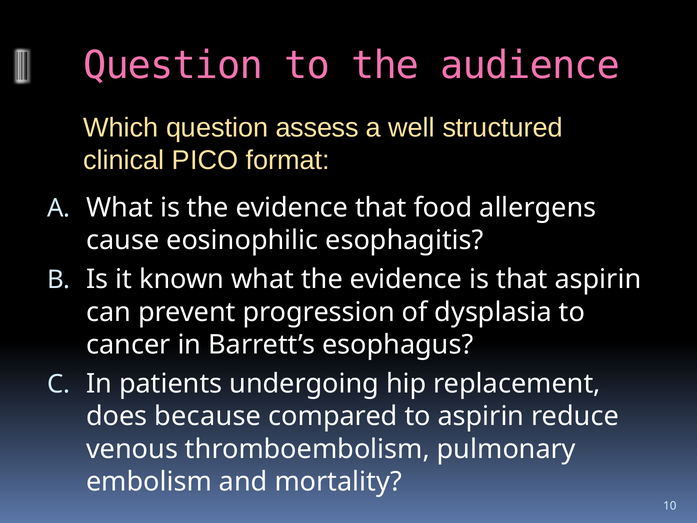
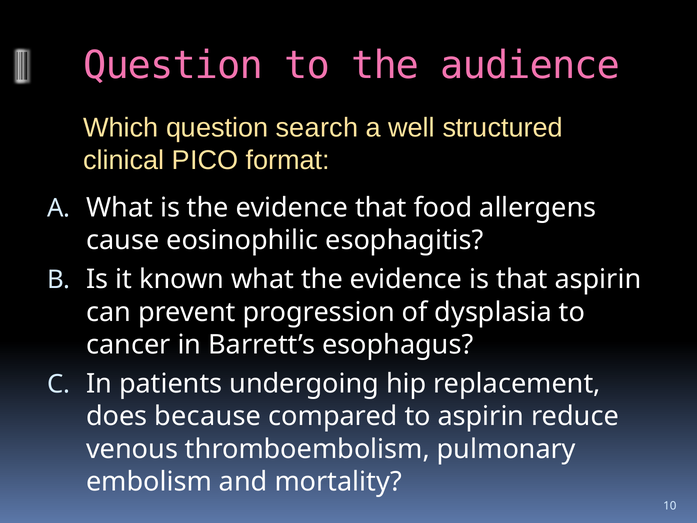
assess: assess -> search
